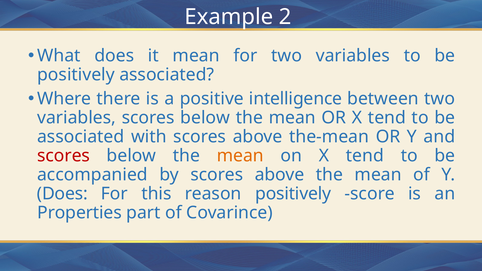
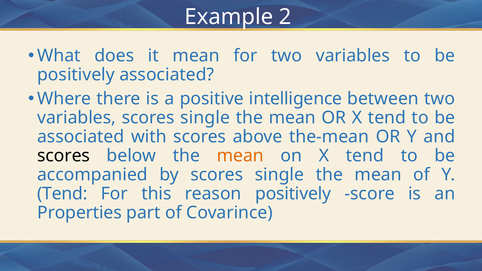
variables scores below: below -> single
scores at (64, 156) colour: red -> black
by scores above: above -> single
Does at (62, 194): Does -> Tend
